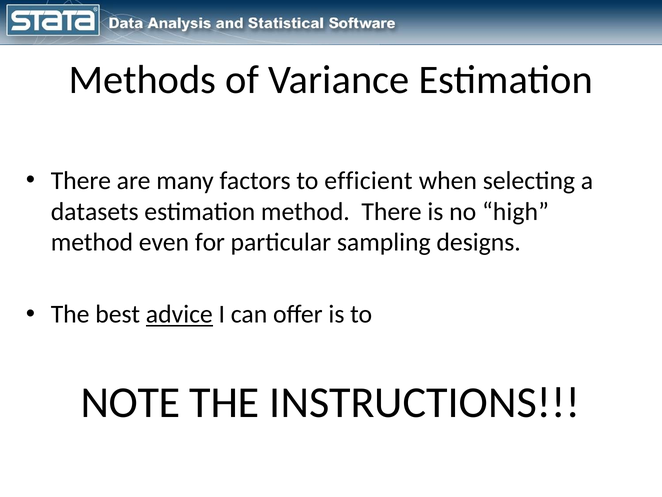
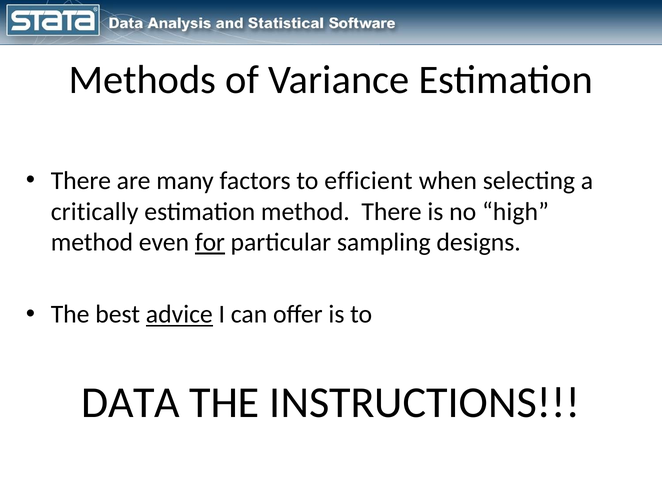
datasets: datasets -> critically
for underline: none -> present
NOTE: NOTE -> DATA
